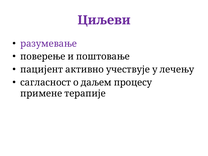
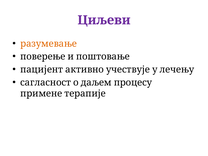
разумевање colour: purple -> orange
